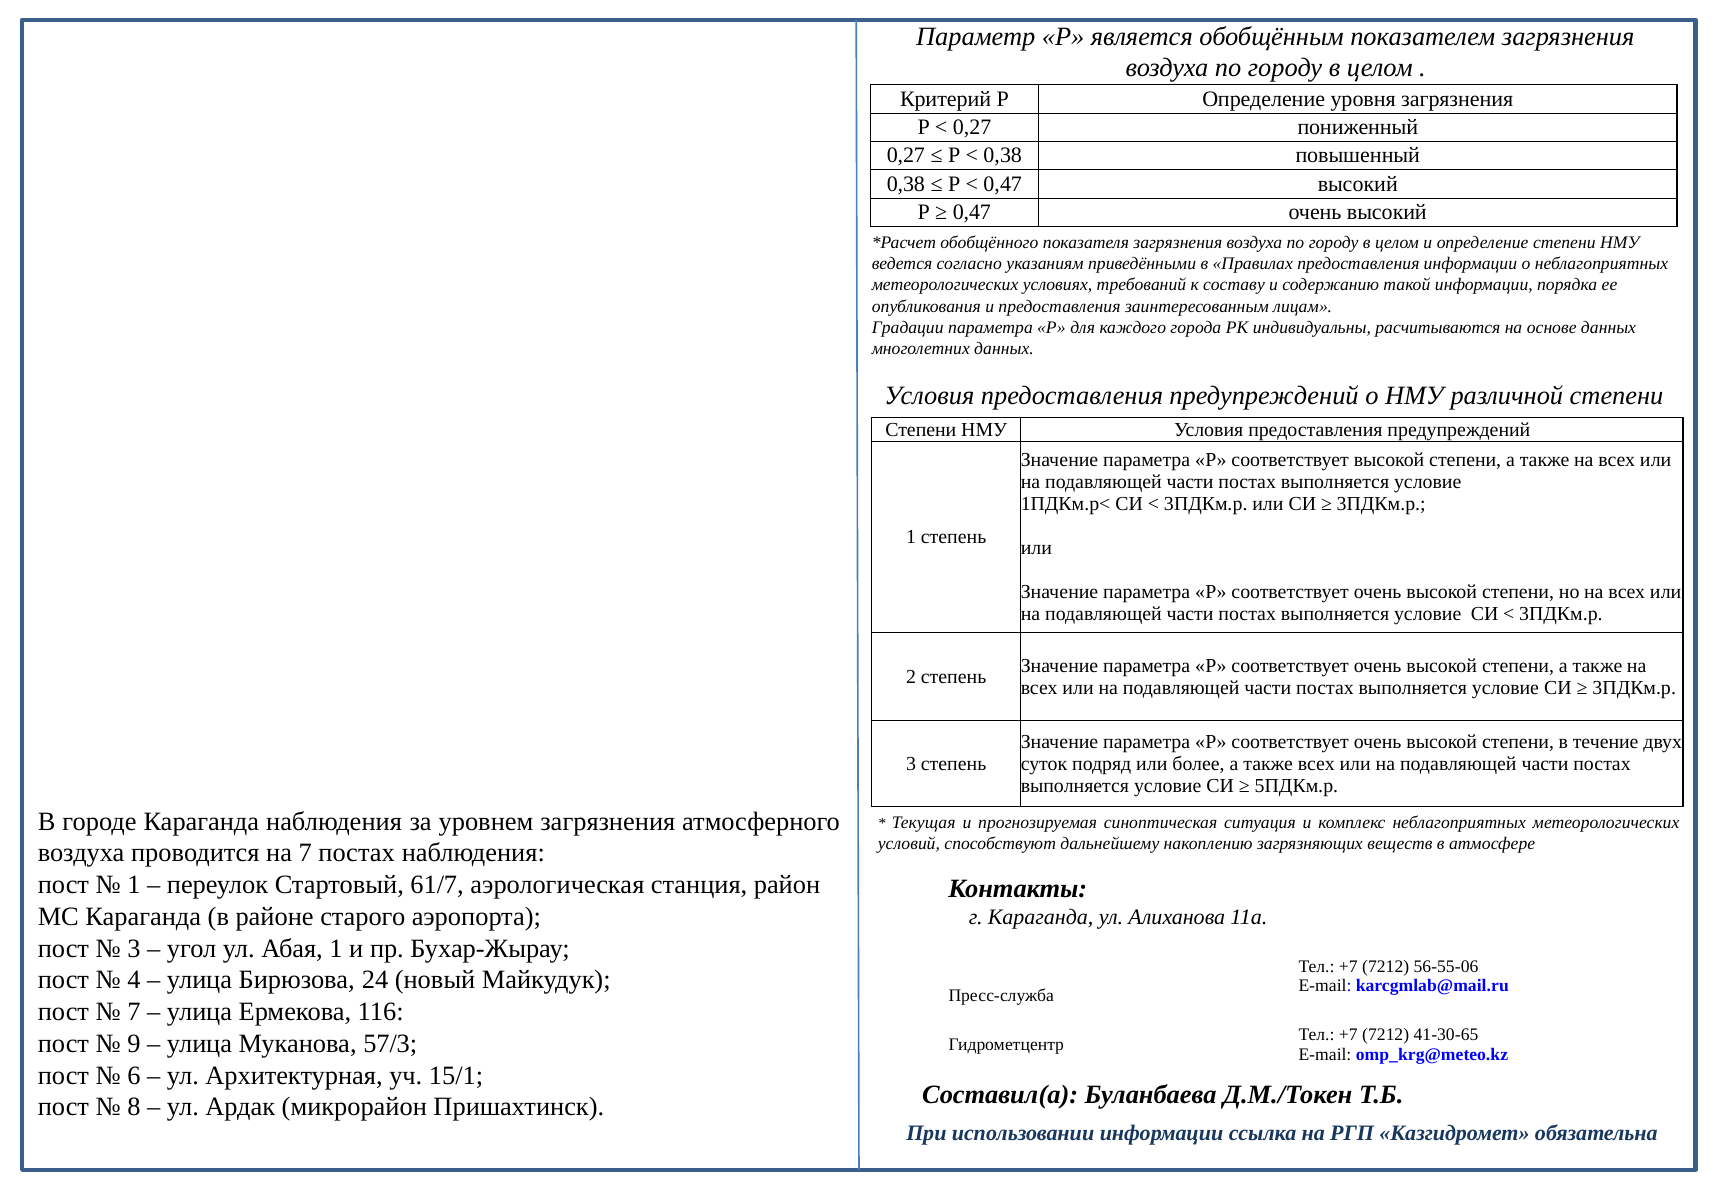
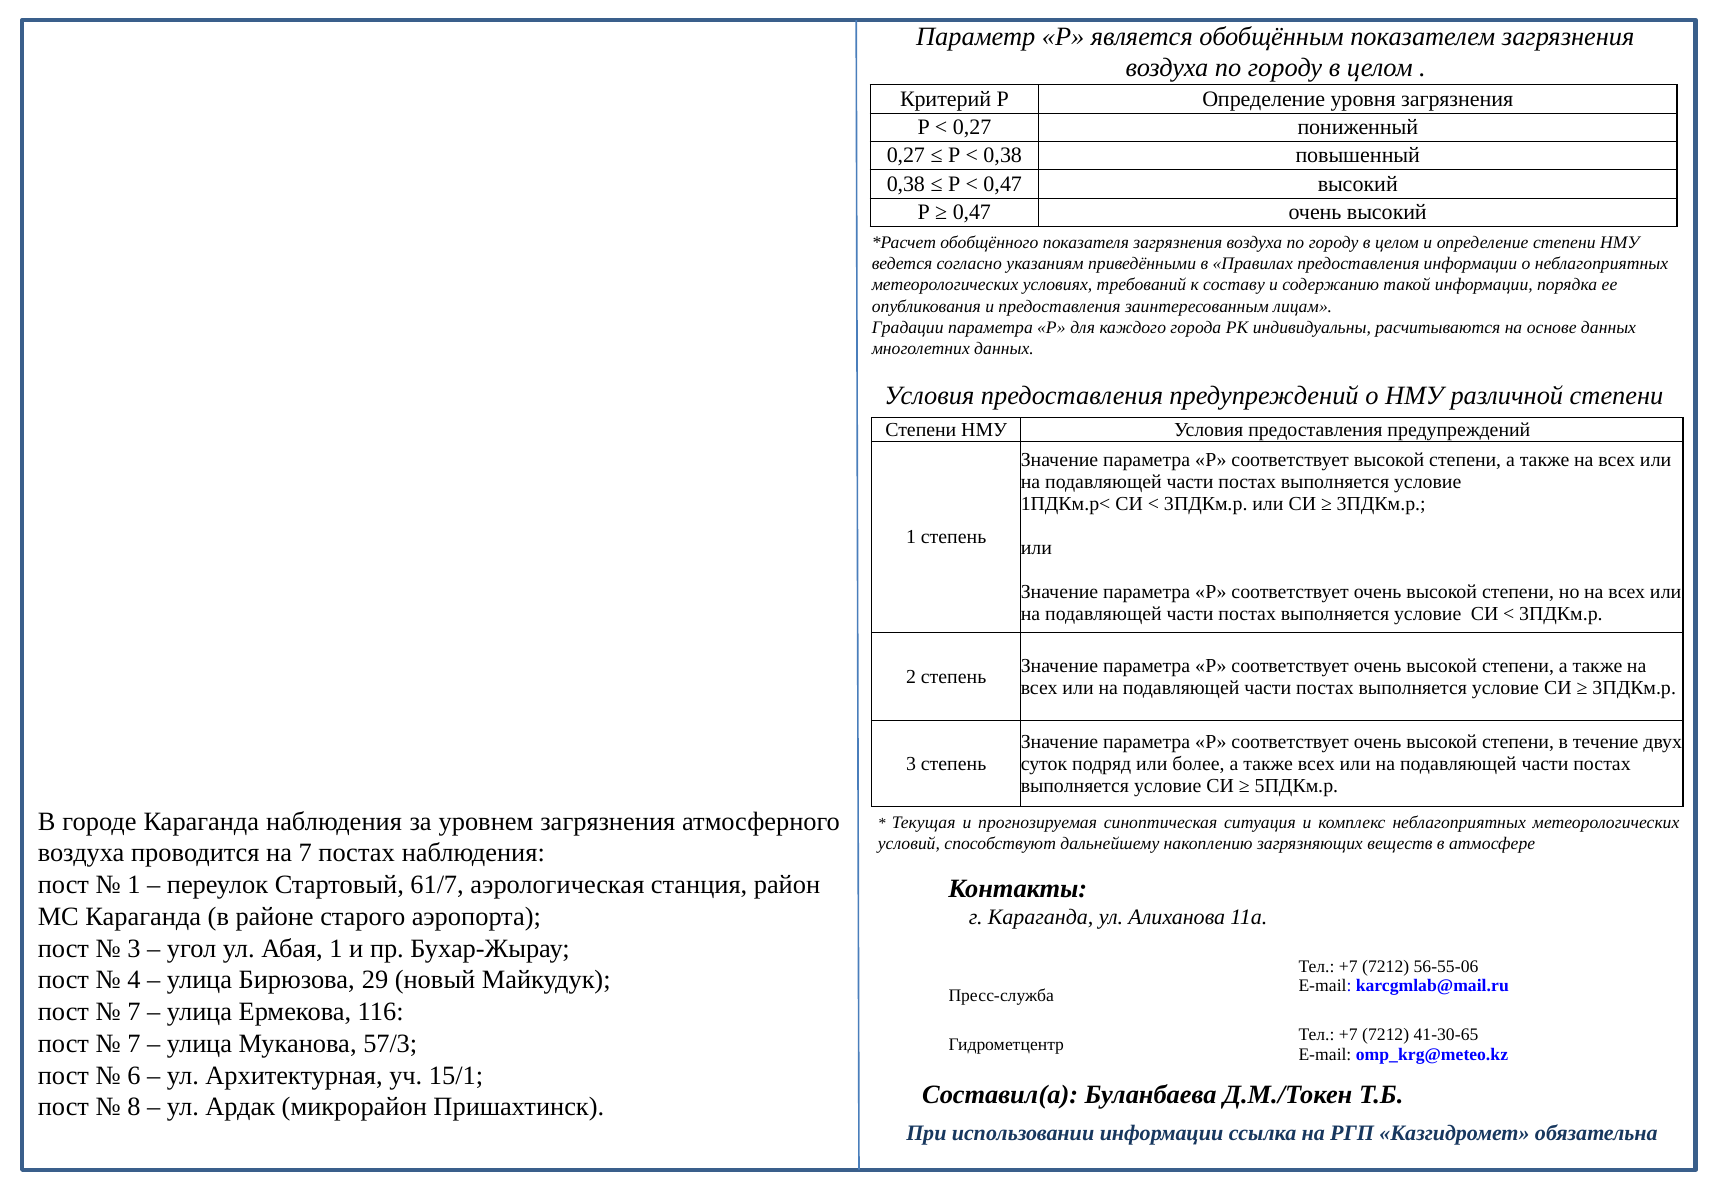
24: 24 -> 29
9 at (134, 1043): 9 -> 7
